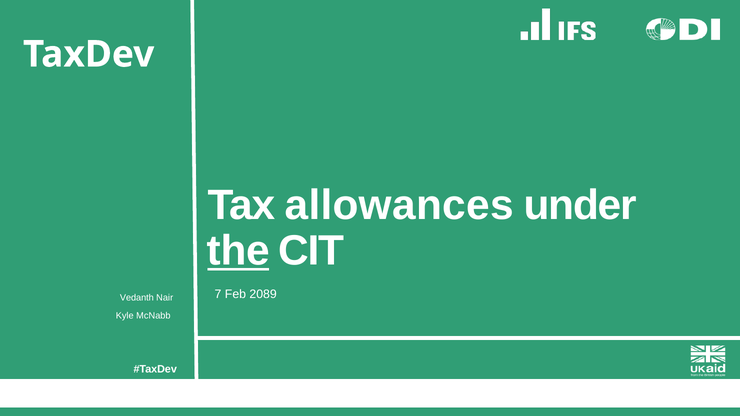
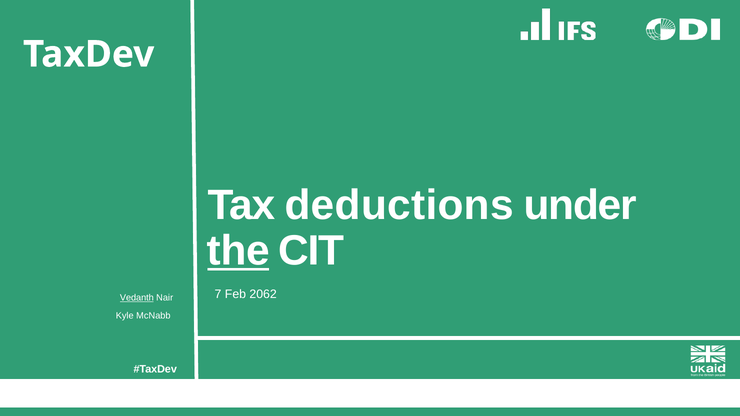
allowances: allowances -> deductions
2089: 2089 -> 2062
Vedanth underline: none -> present
